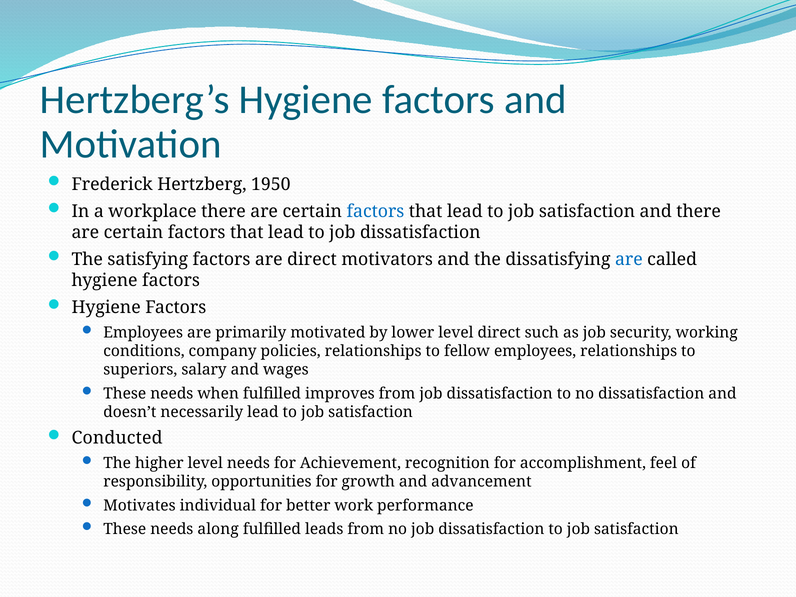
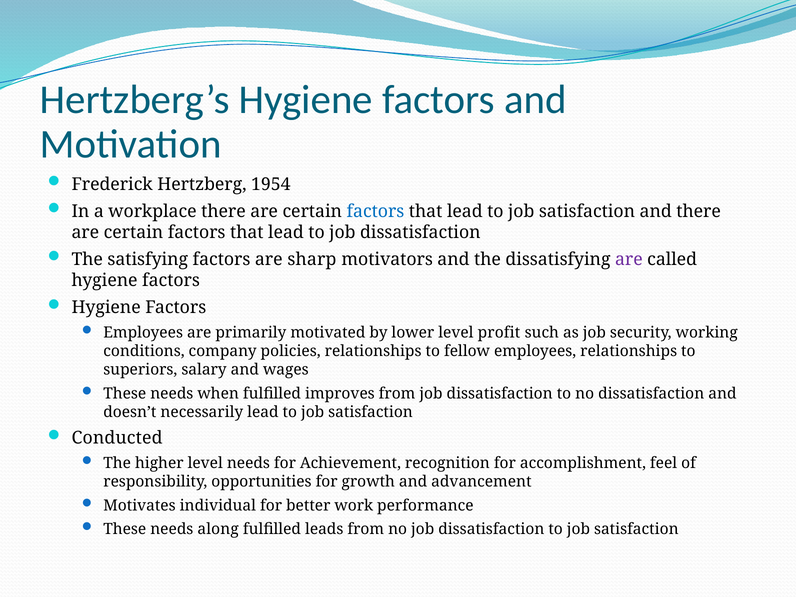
1950: 1950 -> 1954
are direct: direct -> sharp
are at (629, 259) colour: blue -> purple
level direct: direct -> profit
